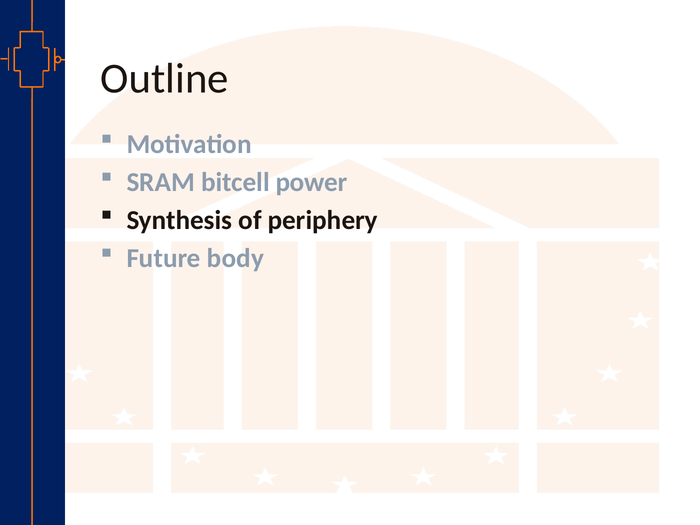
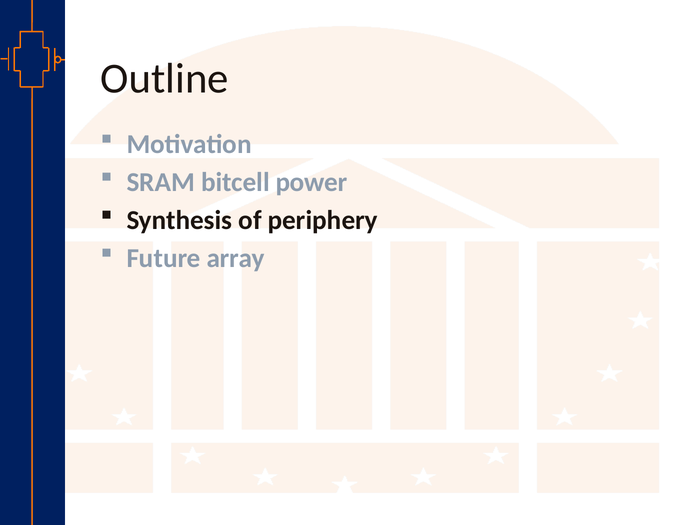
body: body -> array
